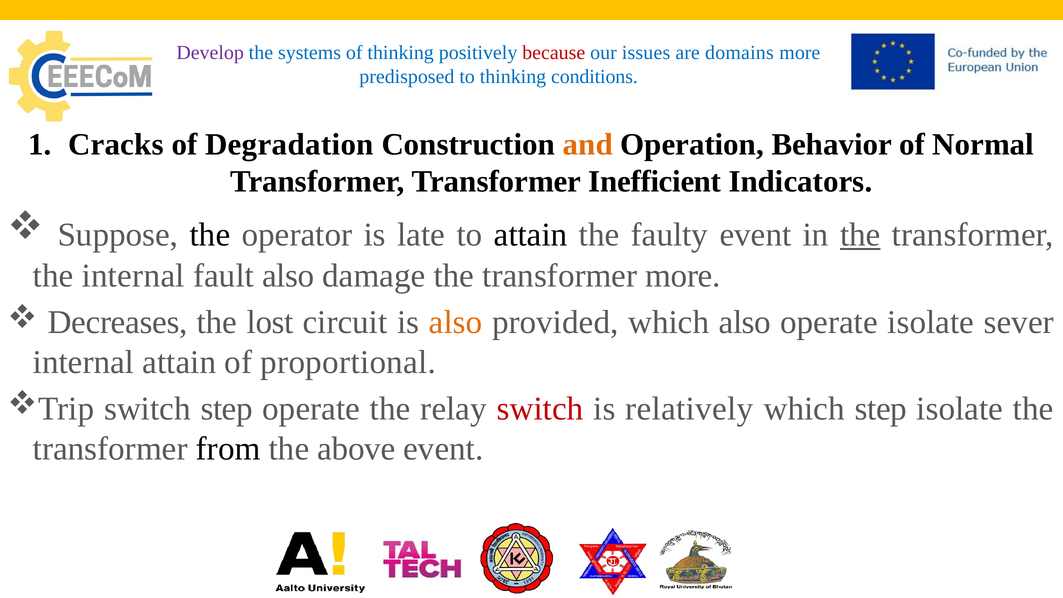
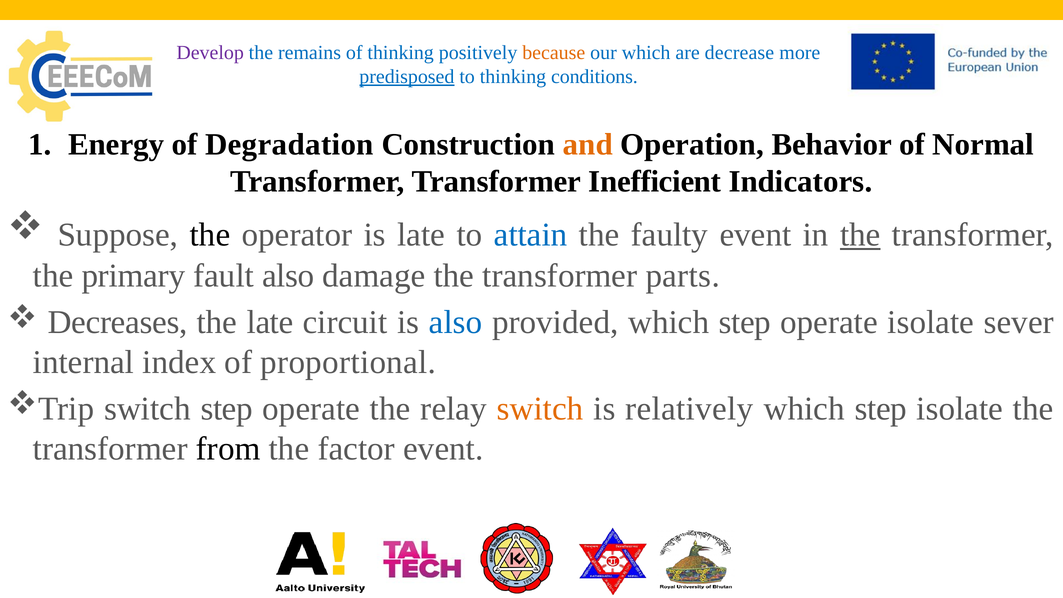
systems: systems -> remains
because colour: red -> orange
our issues: issues -> which
domains: domains -> decrease
predisposed underline: none -> present
Cracks: Cracks -> Energy
attain at (531, 235) colour: black -> blue
the internal: internal -> primary
transformer more: more -> parts
the lost: lost -> late
also at (456, 322) colour: orange -> blue
provided which also: also -> step
internal attain: attain -> index
switch at (540, 409) colour: red -> orange
above: above -> factor
